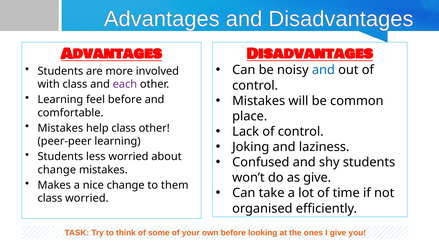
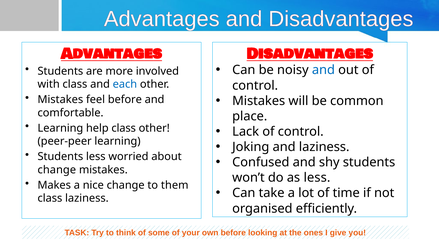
each colour: purple -> blue
Learning at (60, 100): Learning -> Mistakes
Mistakes at (60, 128): Mistakes -> Learning
as give: give -> less
class worried: worried -> laziness
